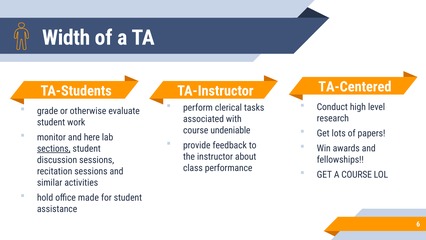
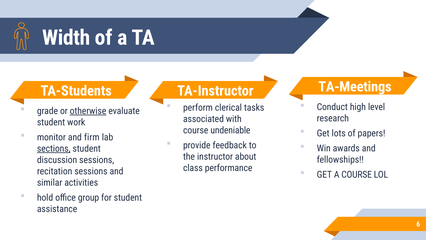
TA-Centered: TA-Centered -> TA-Meetings
otherwise underline: none -> present
here: here -> firm
made: made -> group
